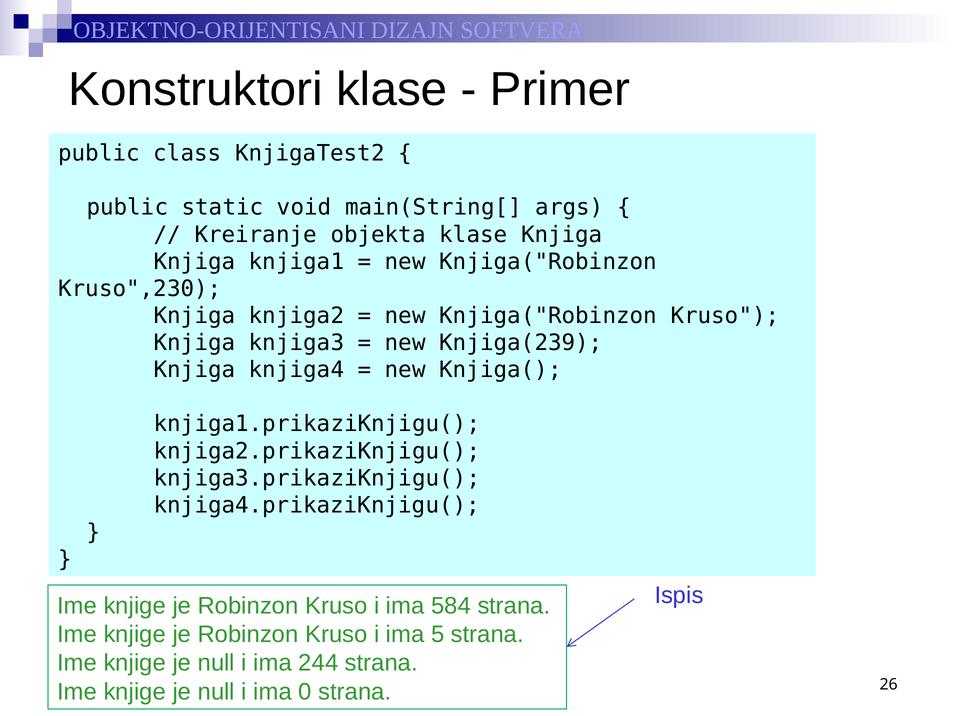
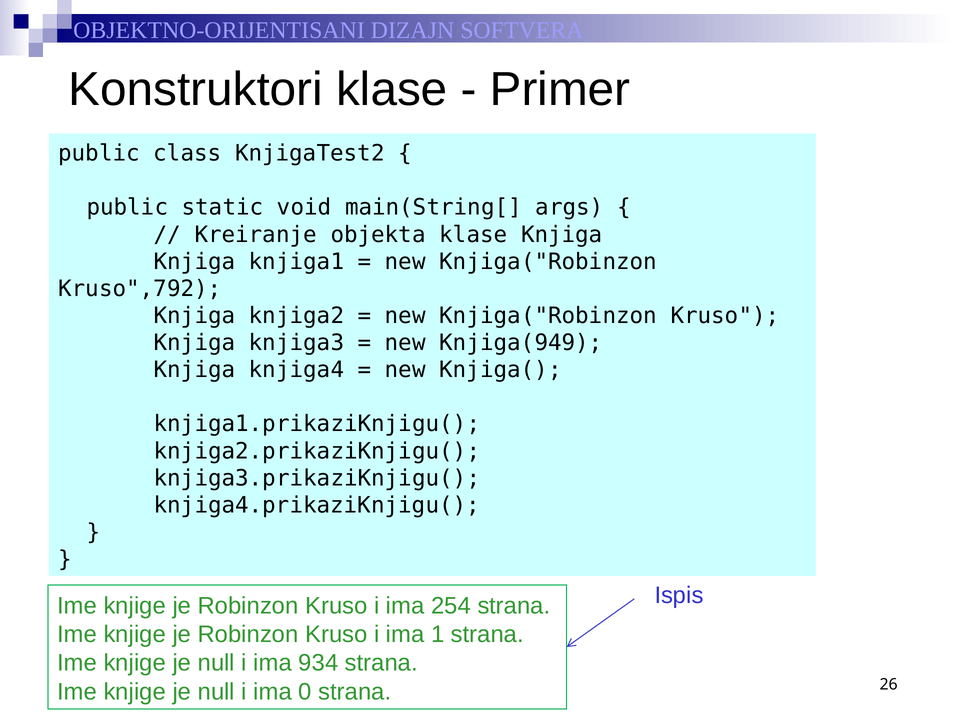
Kruso",230: Kruso",230 -> Kruso",792
Knjiga(239: Knjiga(239 -> Knjiga(949
584: 584 -> 254
5: 5 -> 1
244: 244 -> 934
